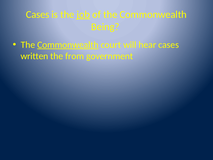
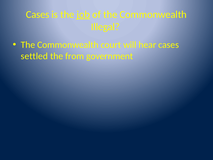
Being: Being -> Illegal
Commonwealth at (68, 45) underline: present -> none
written: written -> settled
